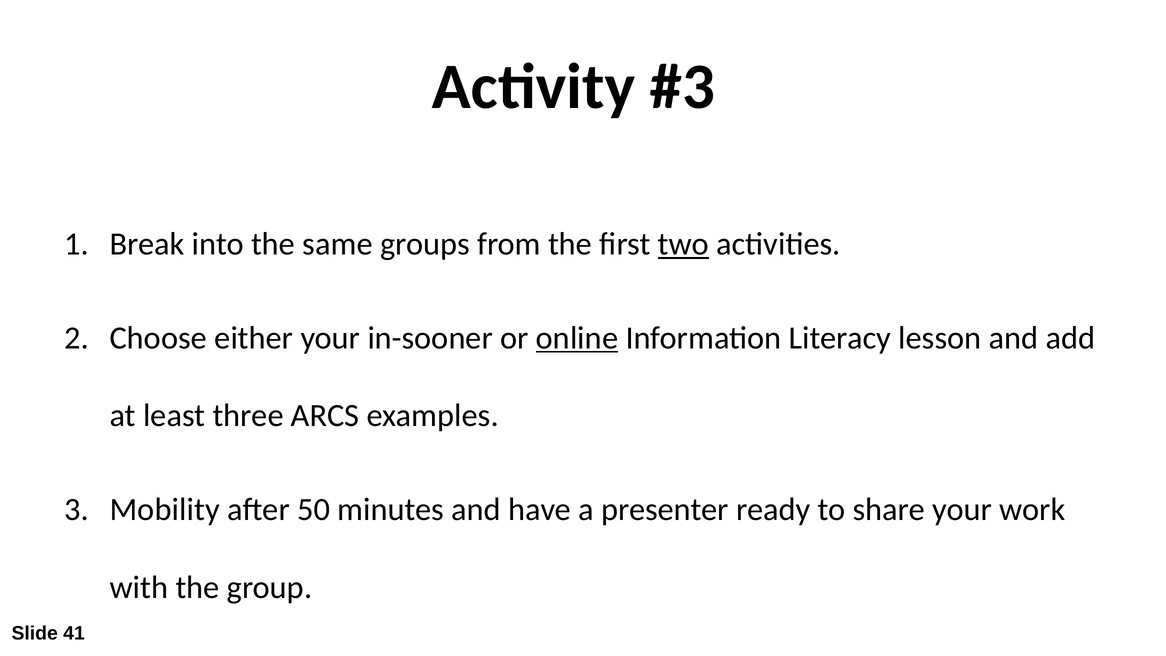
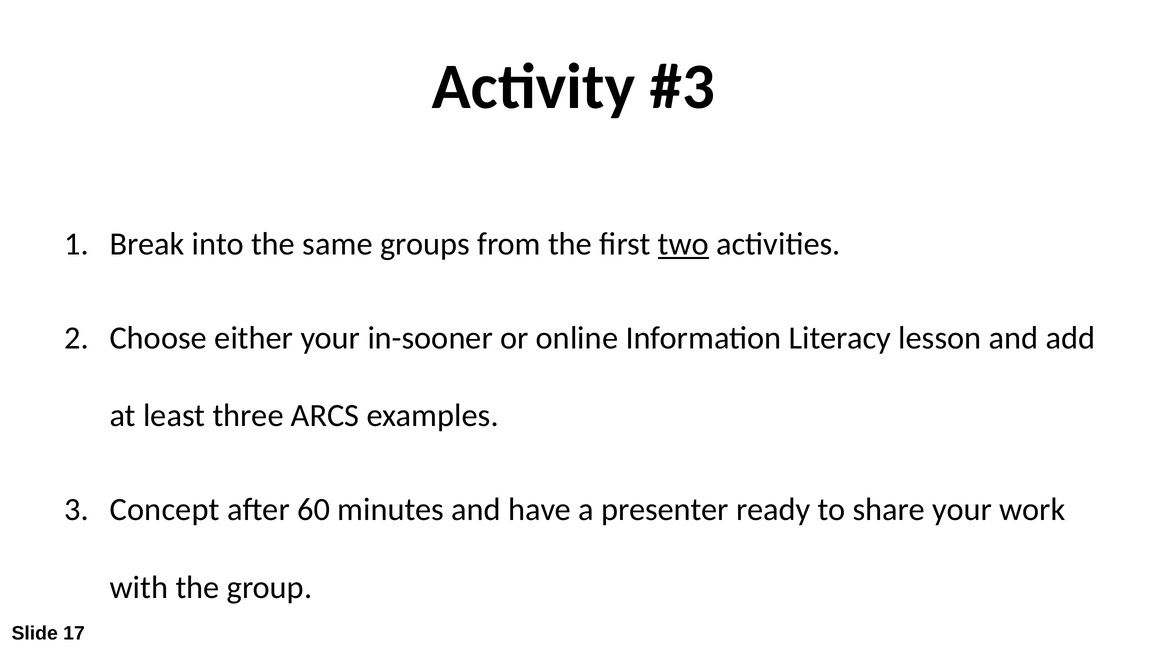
online underline: present -> none
Mobility: Mobility -> Concept
50: 50 -> 60
41: 41 -> 17
